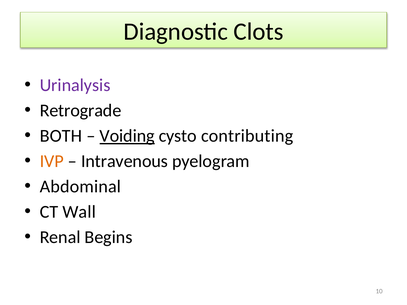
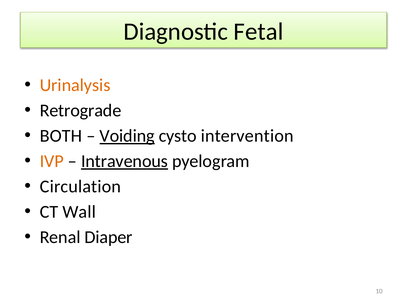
Clots: Clots -> Fetal
Urinalysis colour: purple -> orange
contributing: contributing -> intervention
Intravenous underline: none -> present
Abdominal: Abdominal -> Circulation
Begins: Begins -> Diaper
